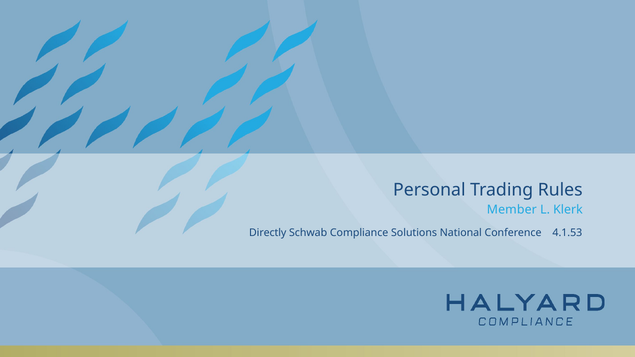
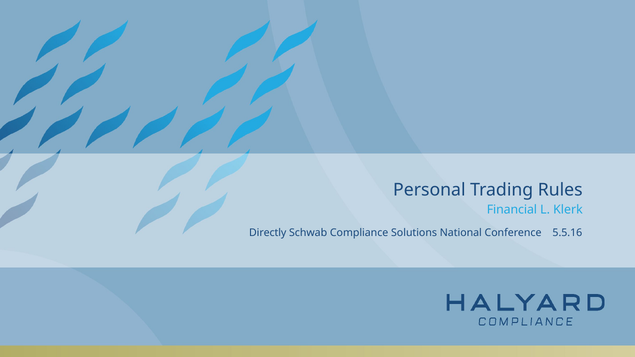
Member: Member -> Financial
4.1.53: 4.1.53 -> 5.5.16
